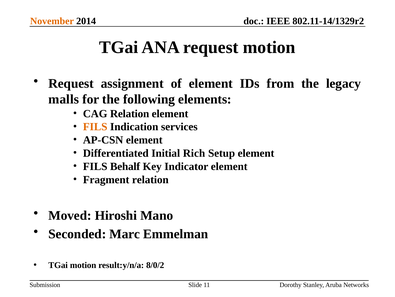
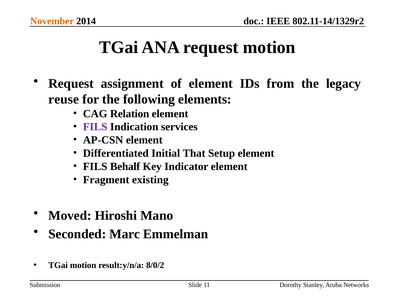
malls: malls -> reuse
FILS at (95, 127) colour: orange -> purple
Rich: Rich -> That
Fragment relation: relation -> existing
